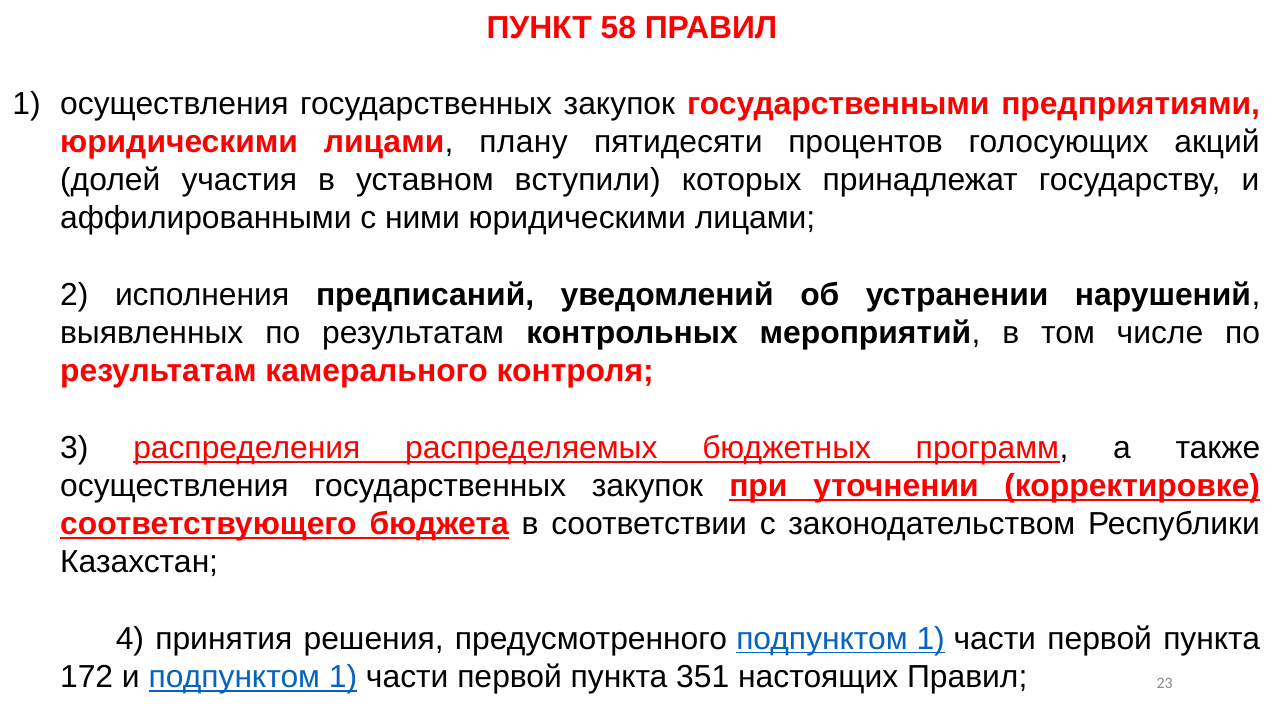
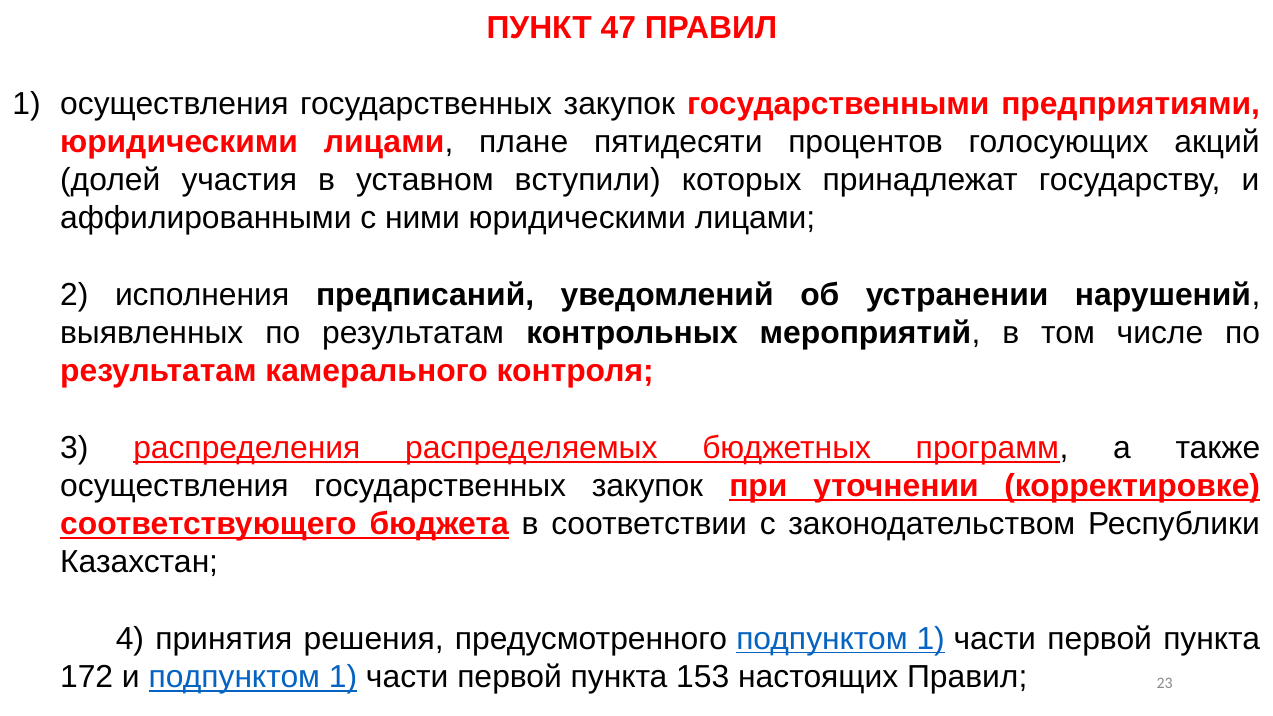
58: 58 -> 47
плану: плану -> плане
351: 351 -> 153
